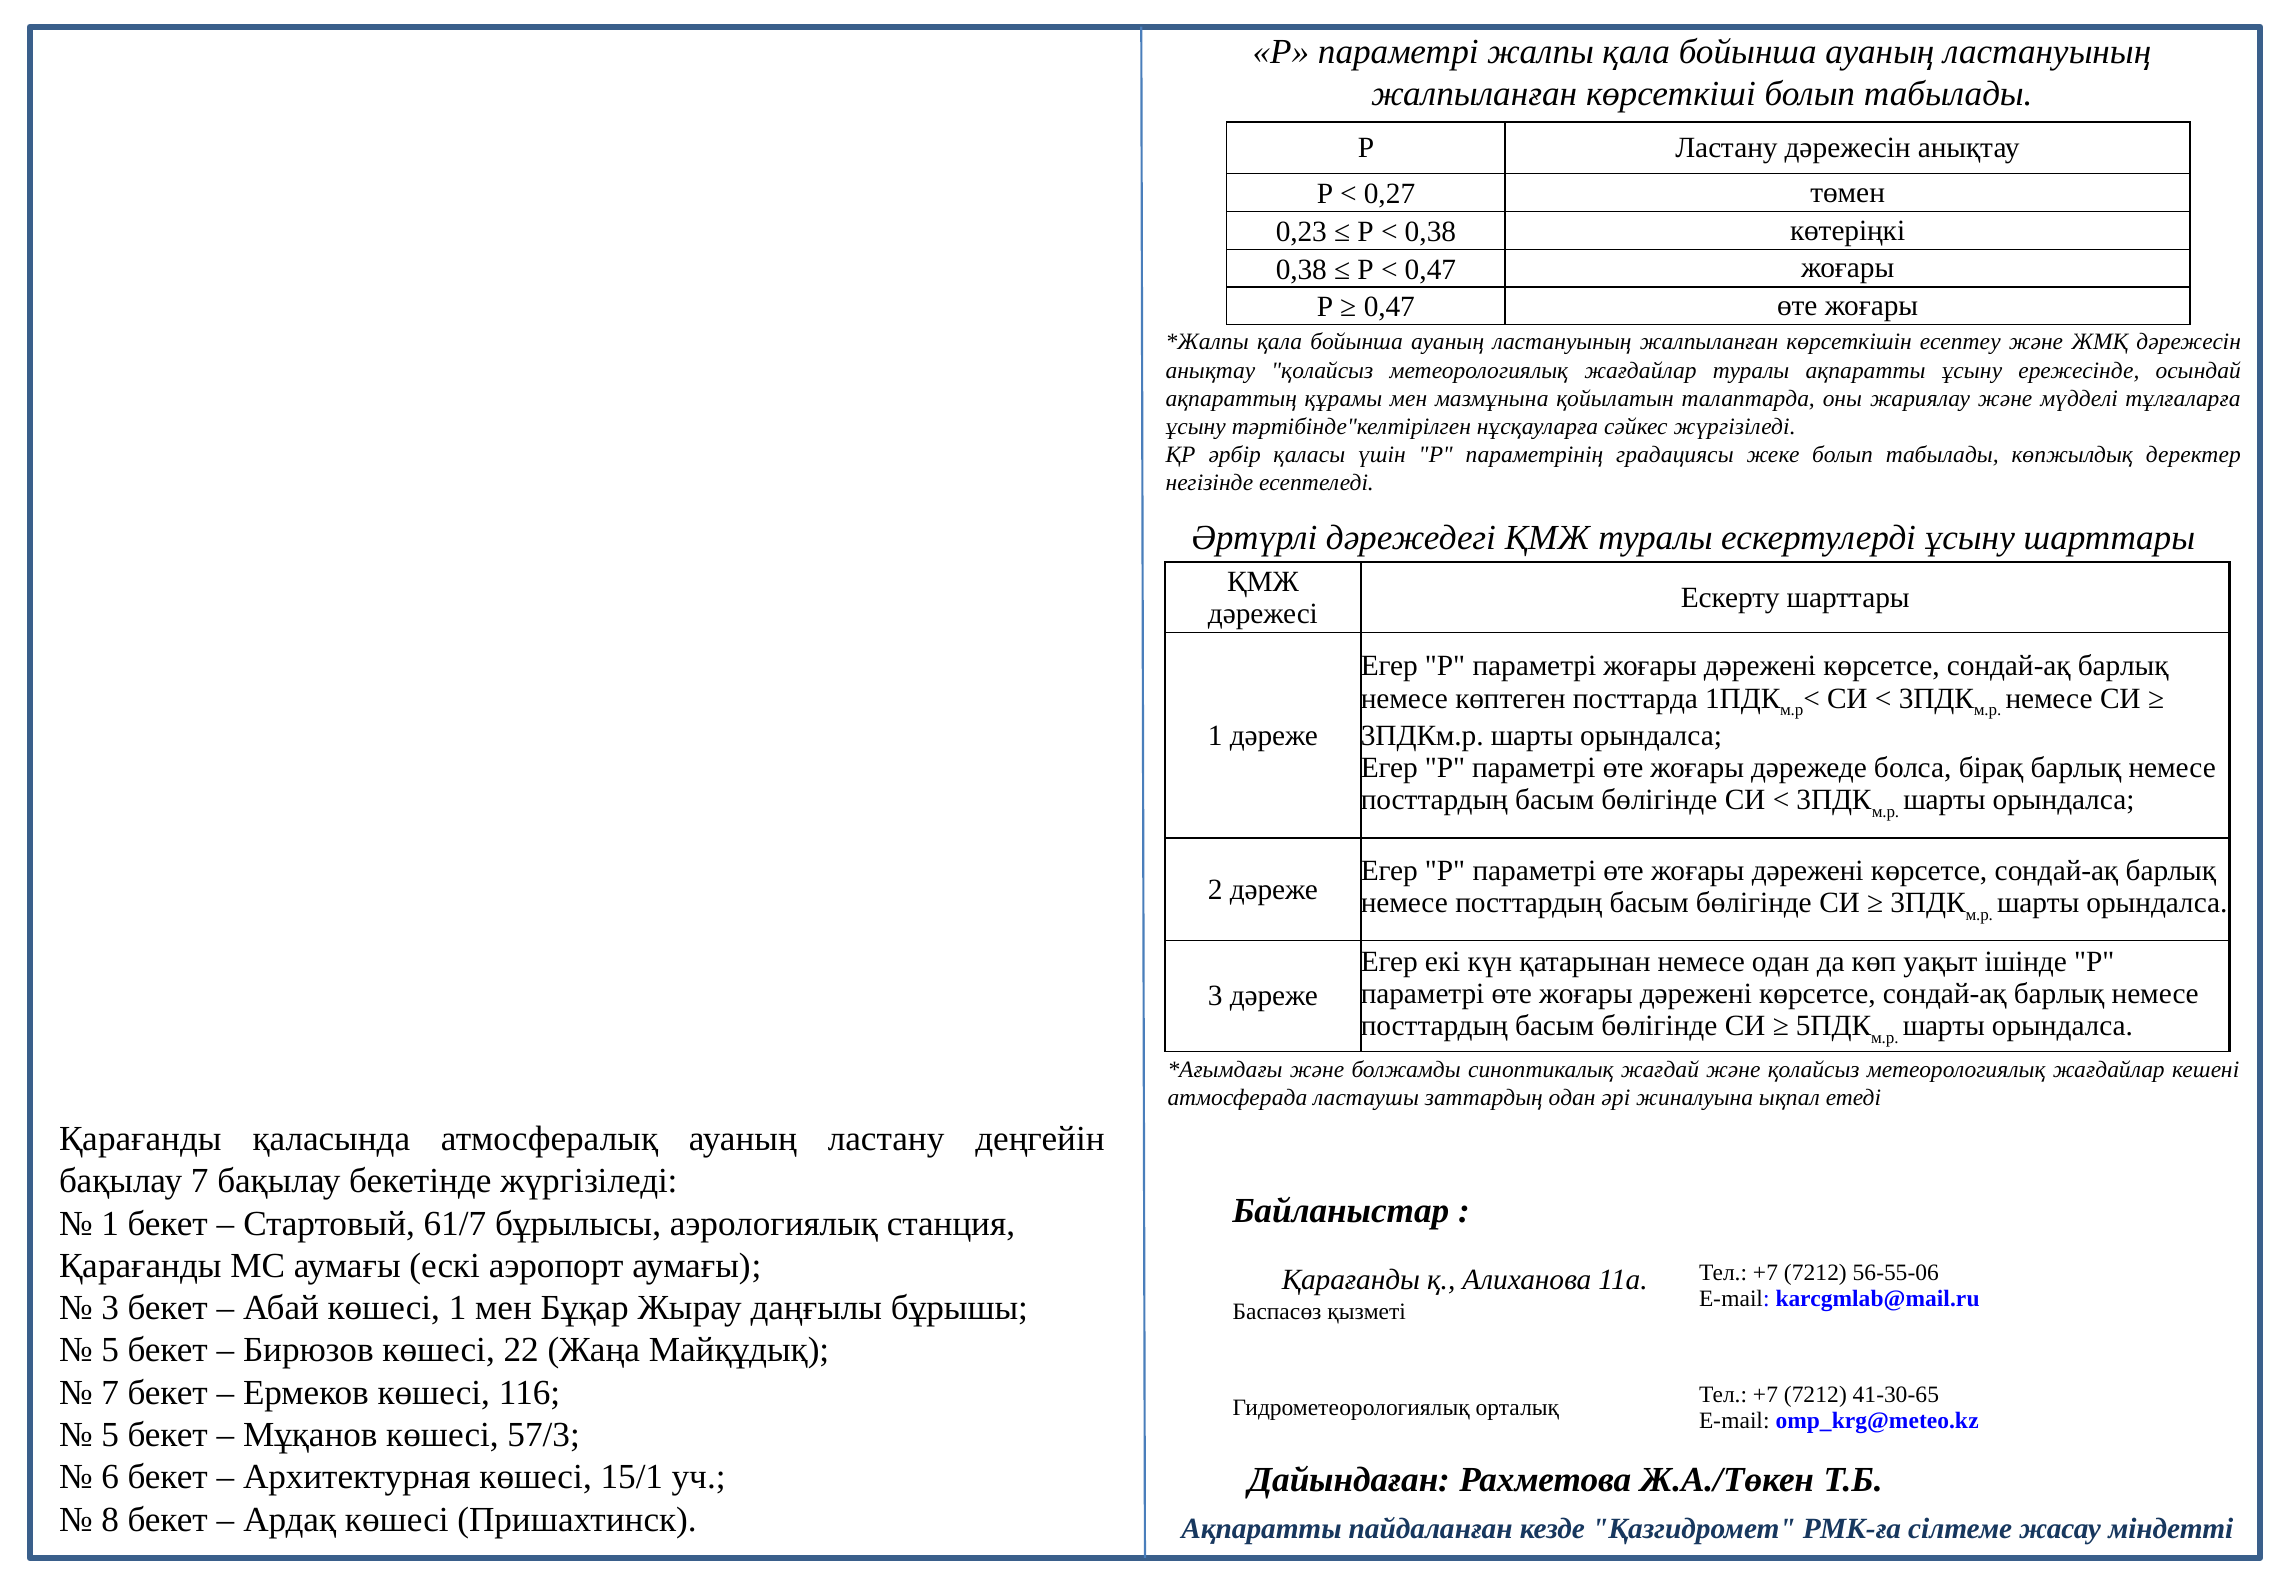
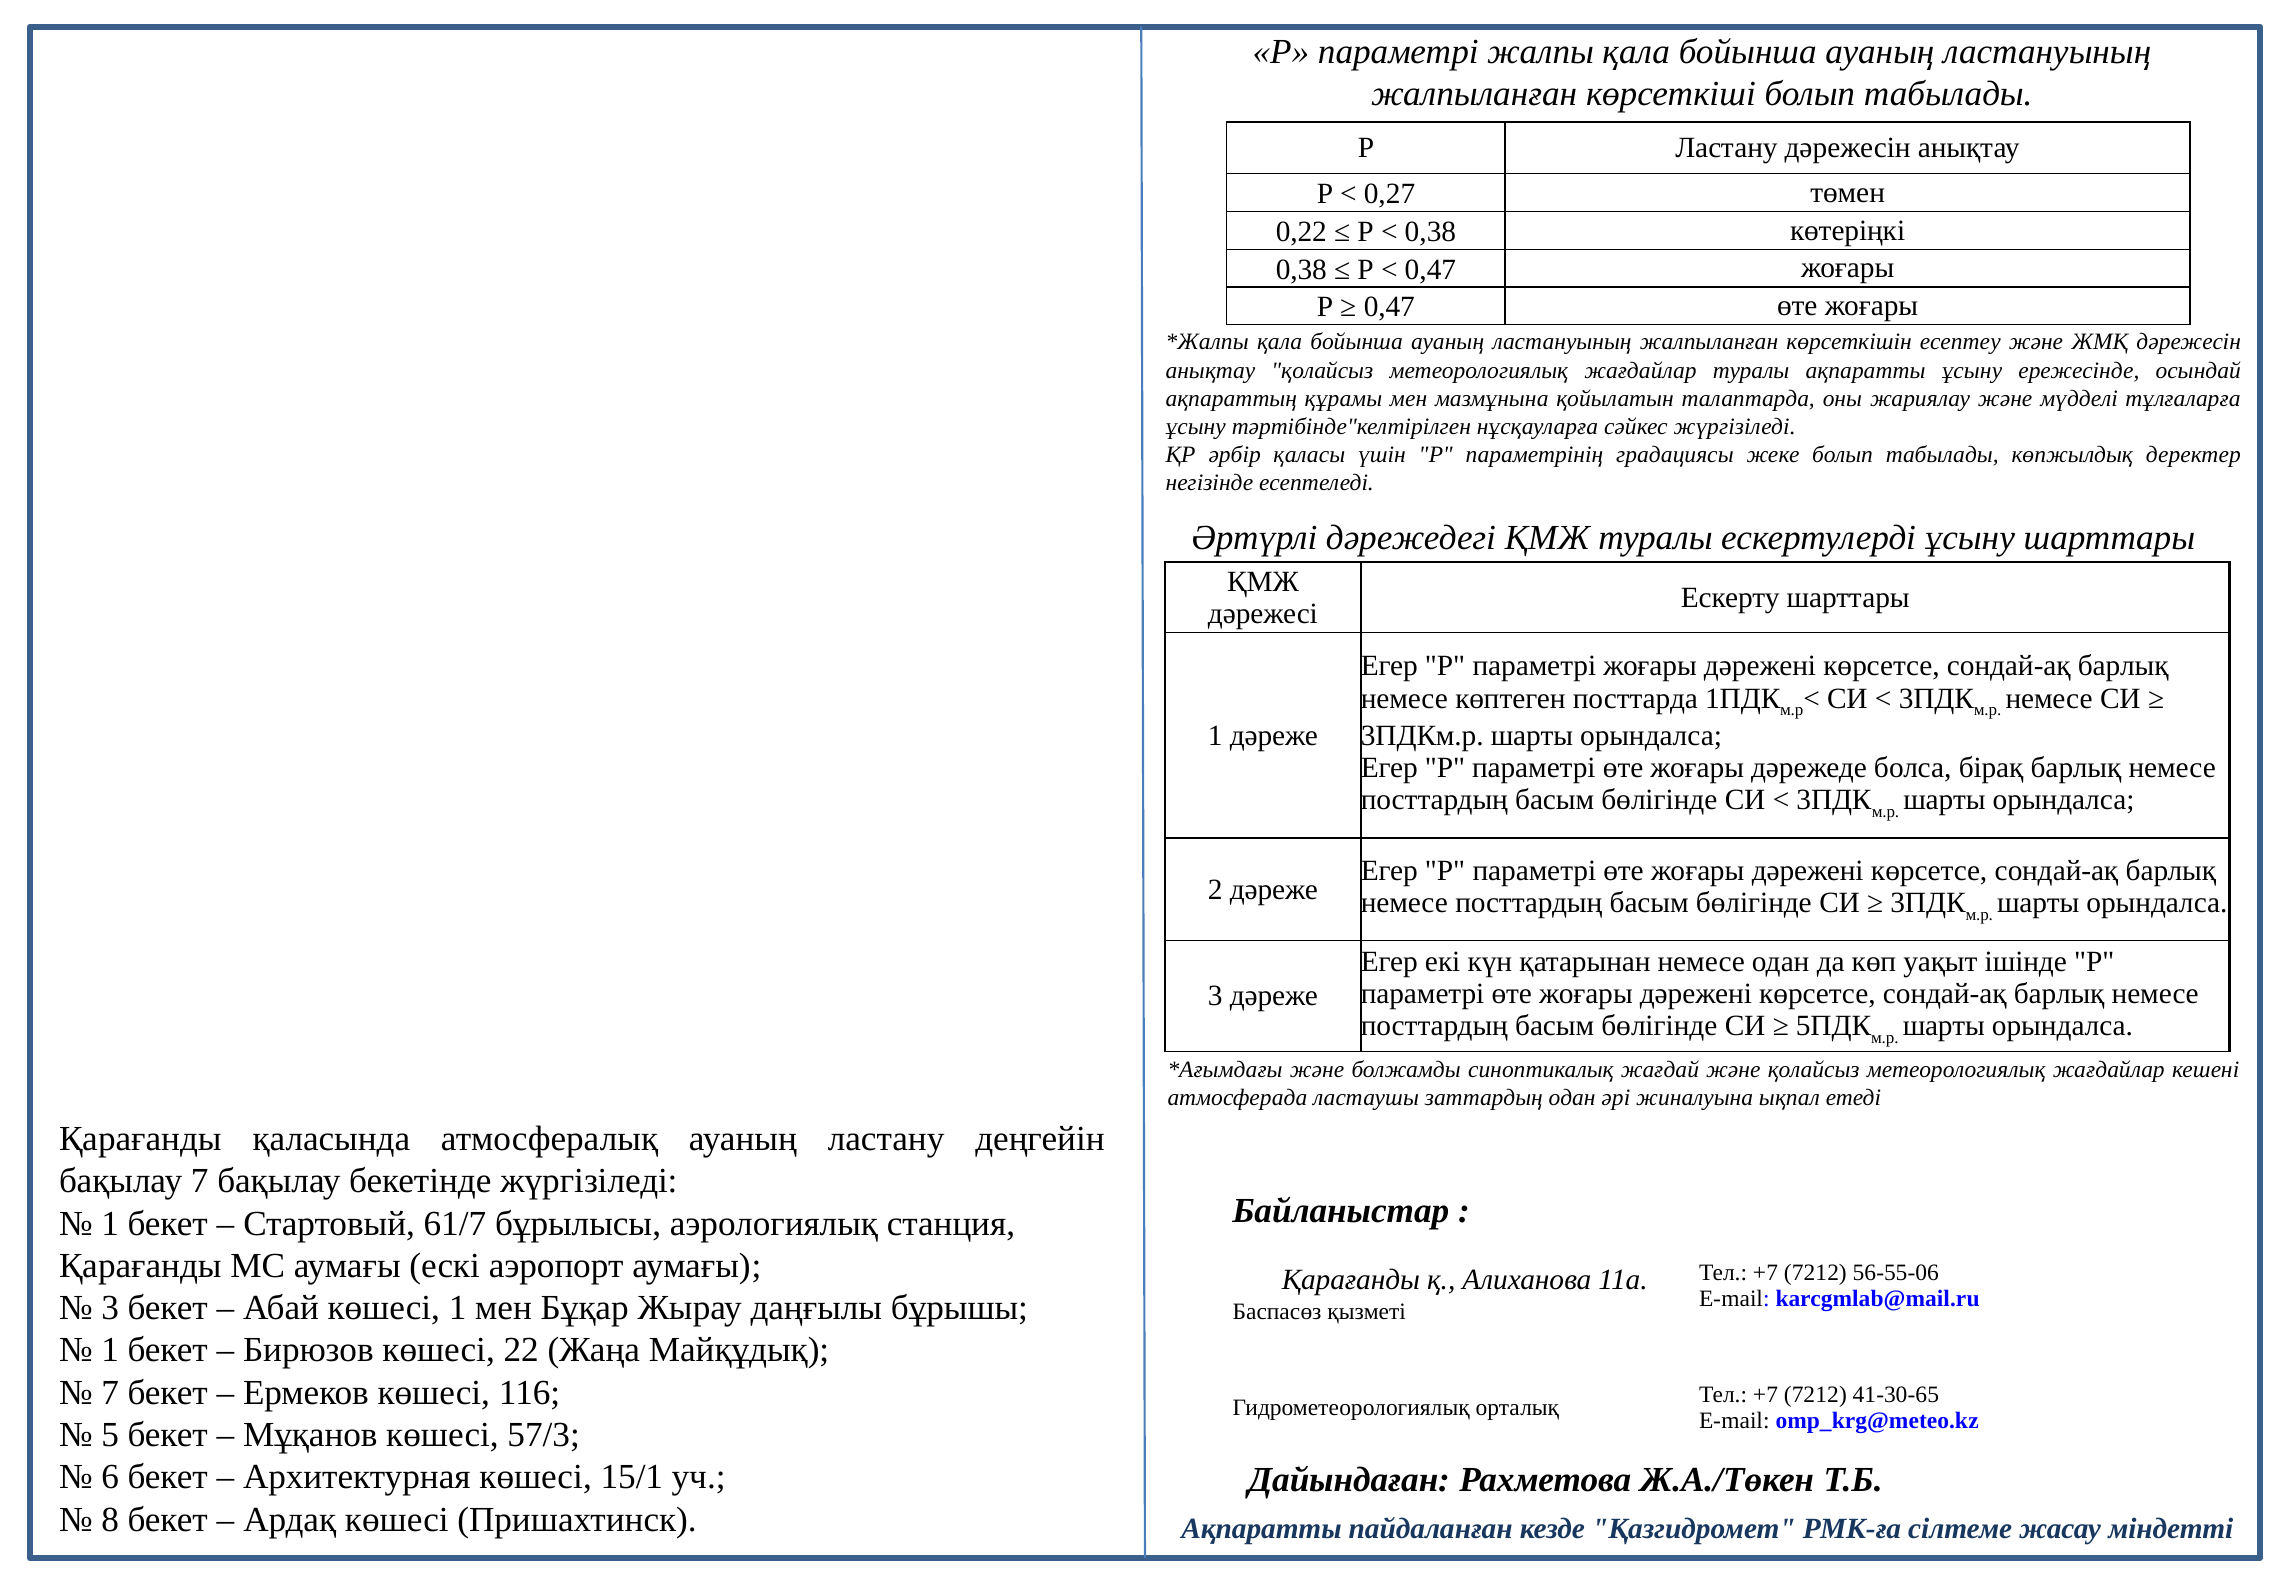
0,23: 0,23 -> 0,22
5 at (110, 1351): 5 -> 1
